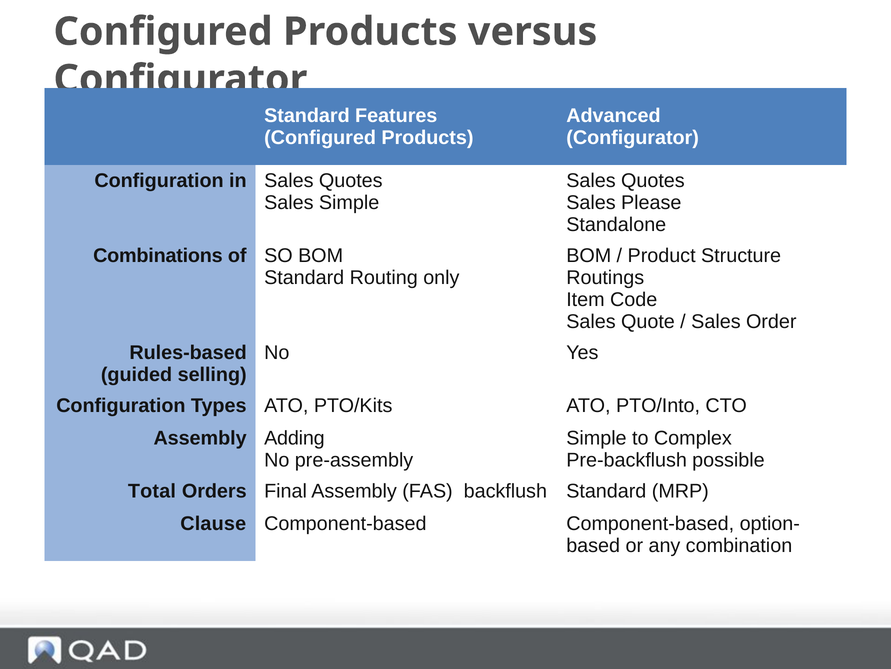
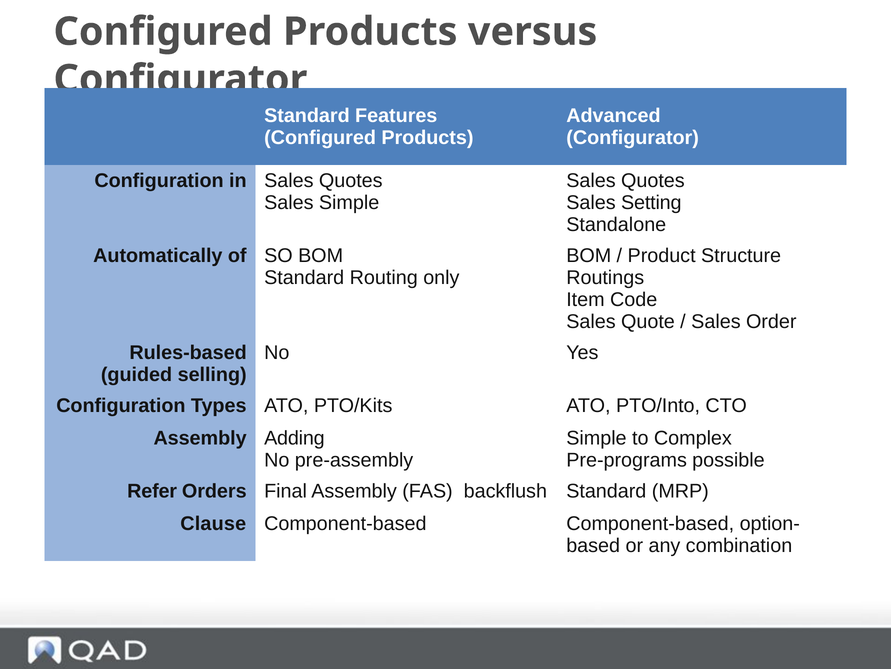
Please: Please -> Setting
Combinations: Combinations -> Automatically
Pre-backflush: Pre-backflush -> Pre-programs
Total: Total -> Refer
